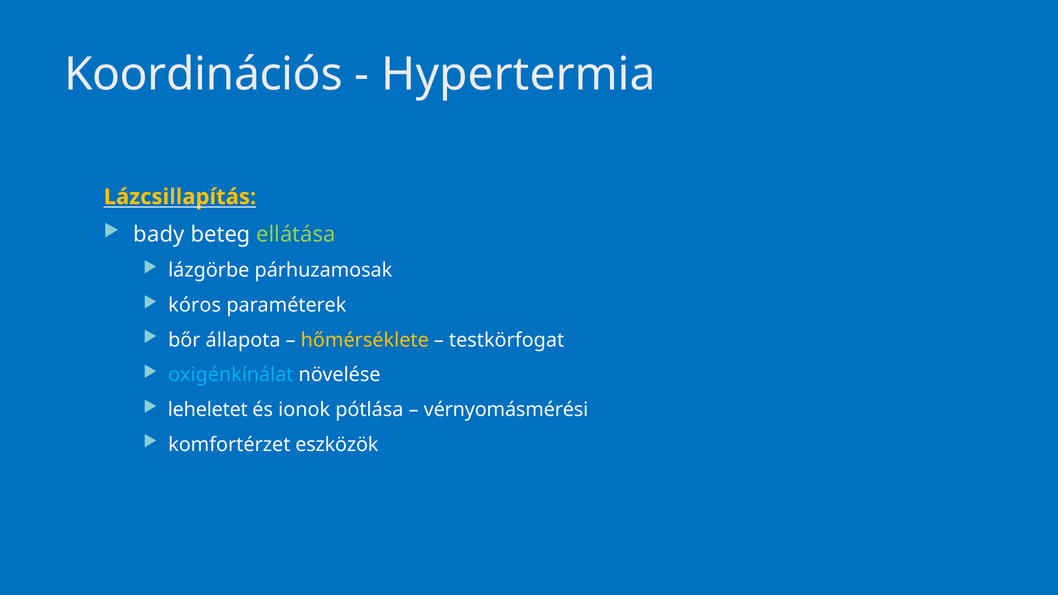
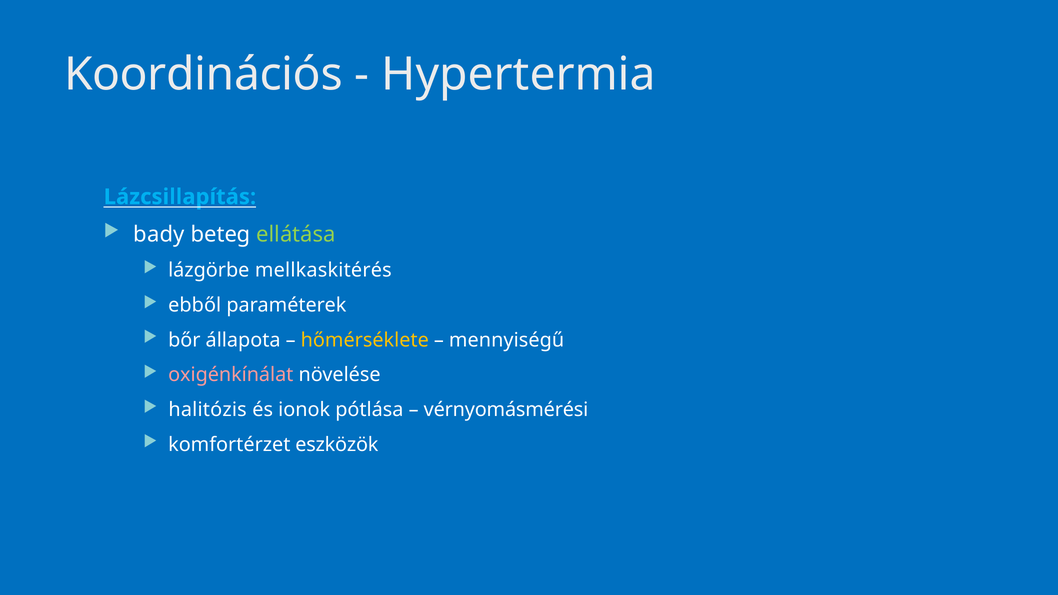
Lázcsillapítás colour: yellow -> light blue
párhuzamosak: párhuzamosak -> mellkaskitérés
kóros: kóros -> ebből
testkörfogat: testkörfogat -> mennyiségű
oxigénkínálat colour: light blue -> pink
leheletet: leheletet -> halitózis
